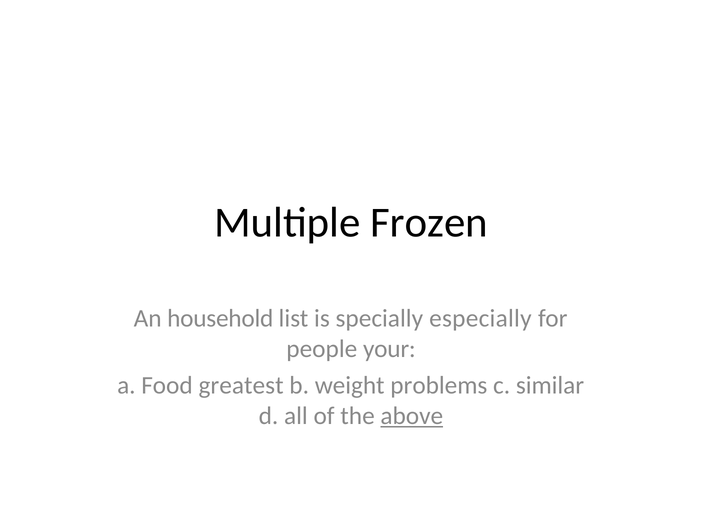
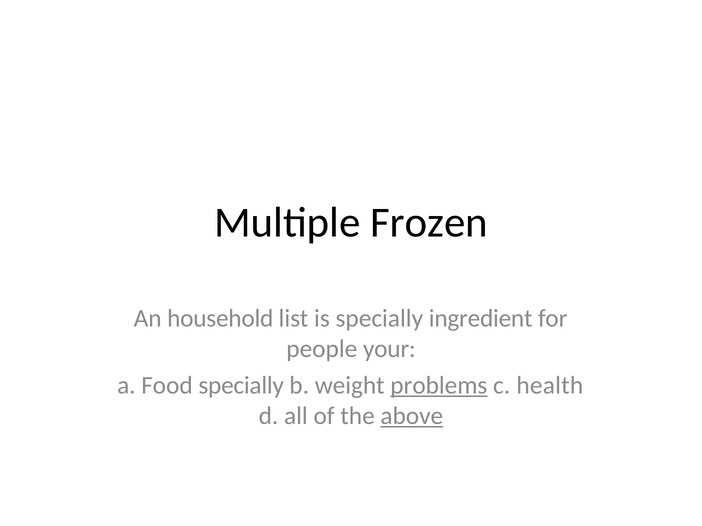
especially: especially -> ingredient
Food greatest: greatest -> specially
problems underline: none -> present
similar: similar -> health
